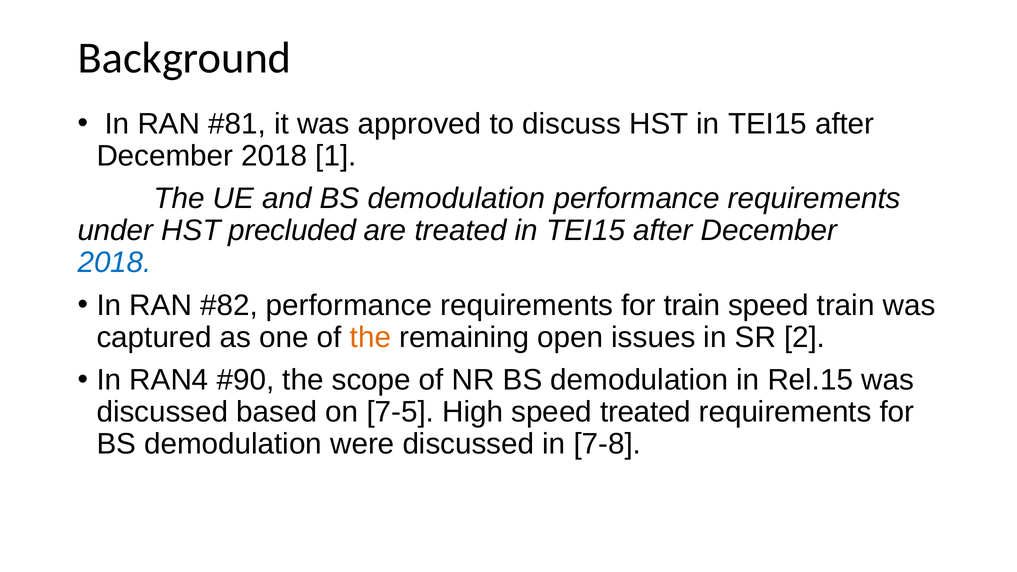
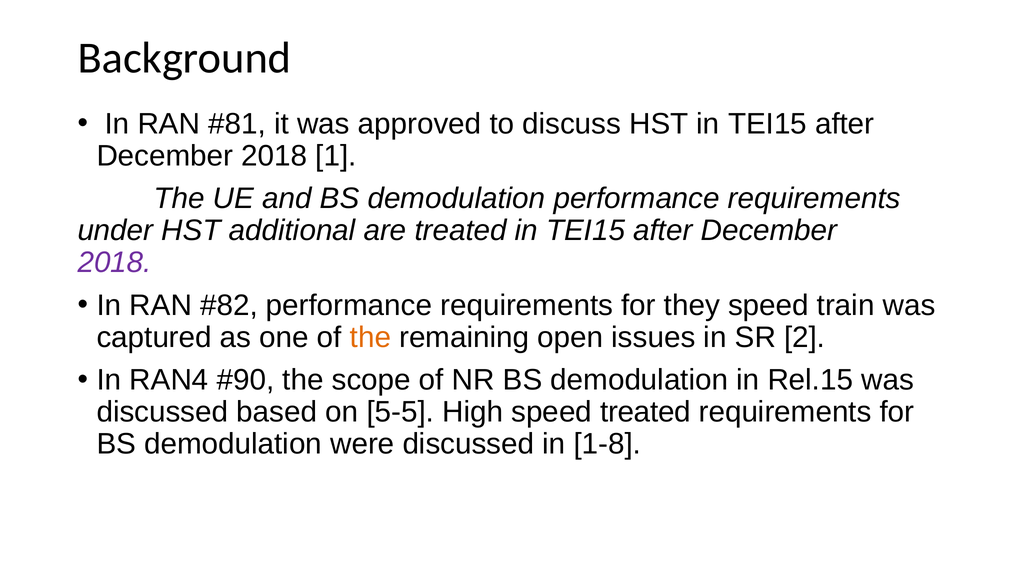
precluded: precluded -> additional
2018 at (115, 263) colour: blue -> purple
for train: train -> they
7-5: 7-5 -> 5-5
7-8: 7-8 -> 1-8
